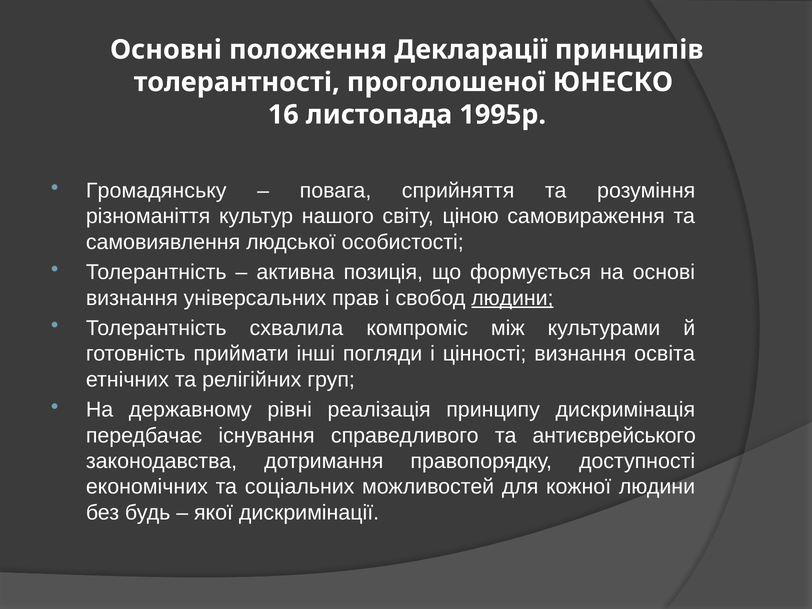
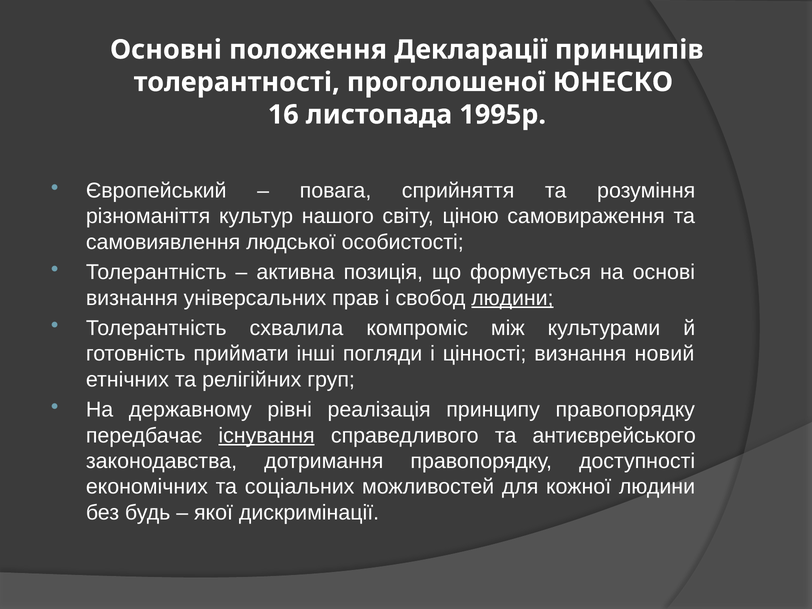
Громадянську: Громадянську -> Європейський
освіта: освіта -> новий
принципу дискримінація: дискримінація -> правопорядку
існування underline: none -> present
